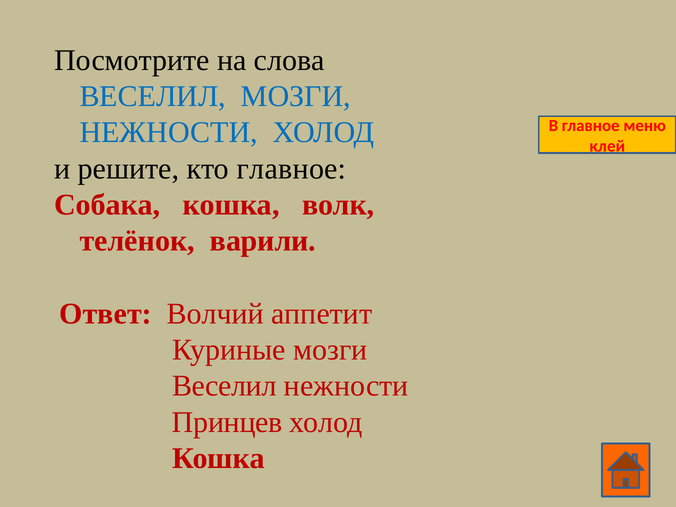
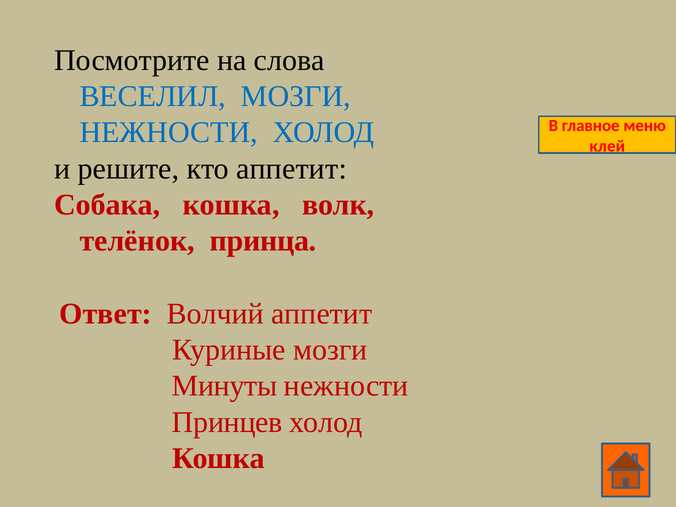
кто главное: главное -> аппетит
варили: варили -> принца
Веселил at (224, 386): Веселил -> Минуты
